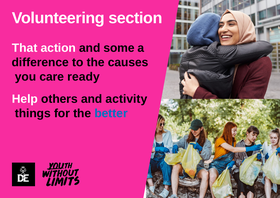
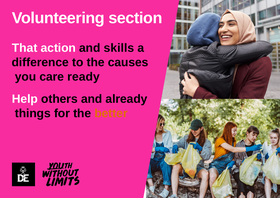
some: some -> skills
activity: activity -> already
better colour: blue -> orange
